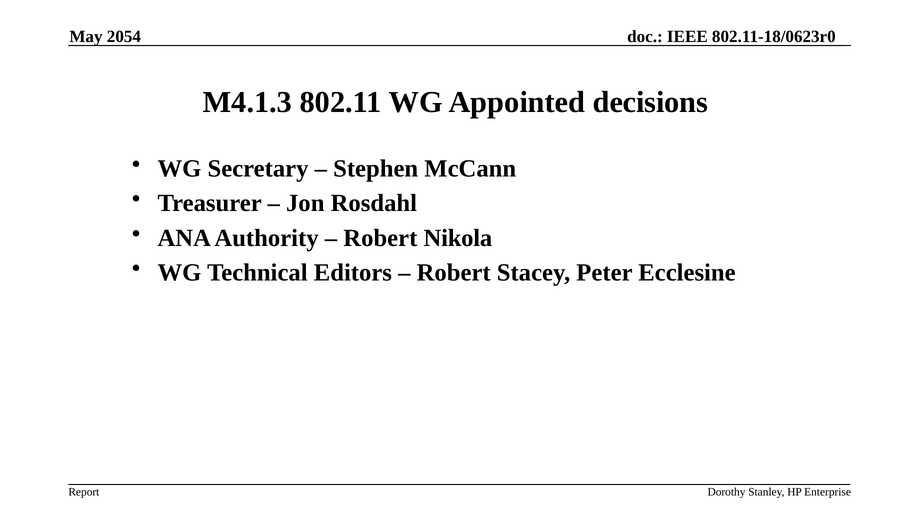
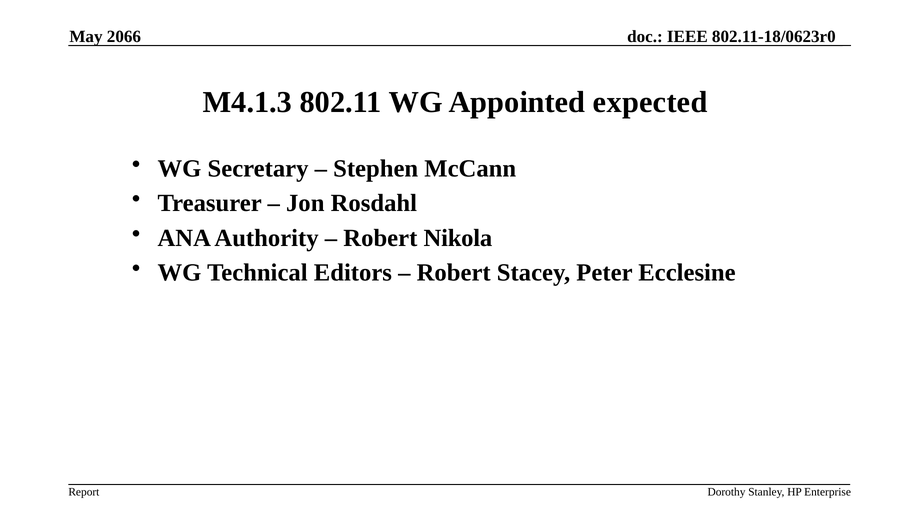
2054: 2054 -> 2066
decisions: decisions -> expected
